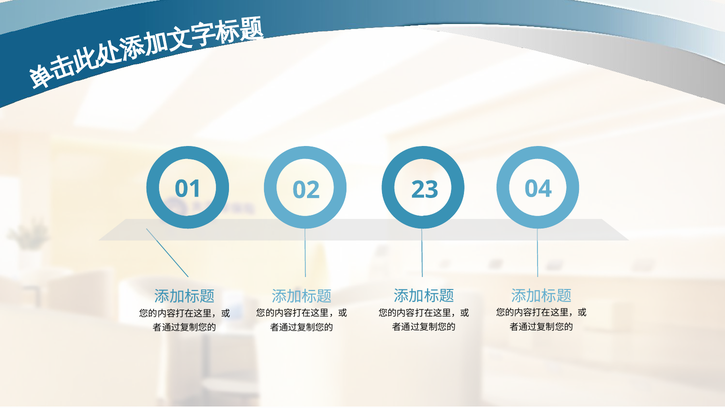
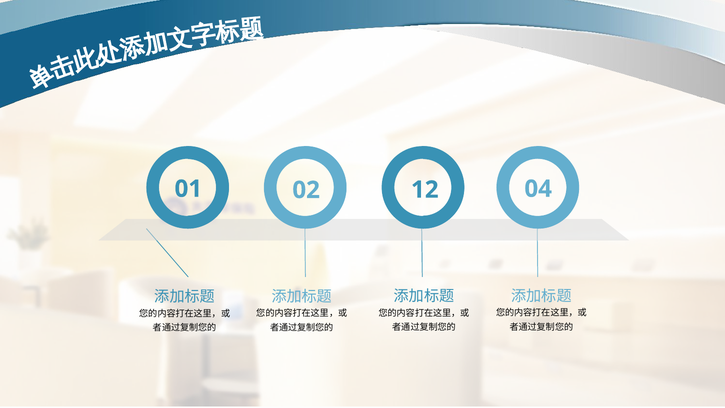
23: 23 -> 12
